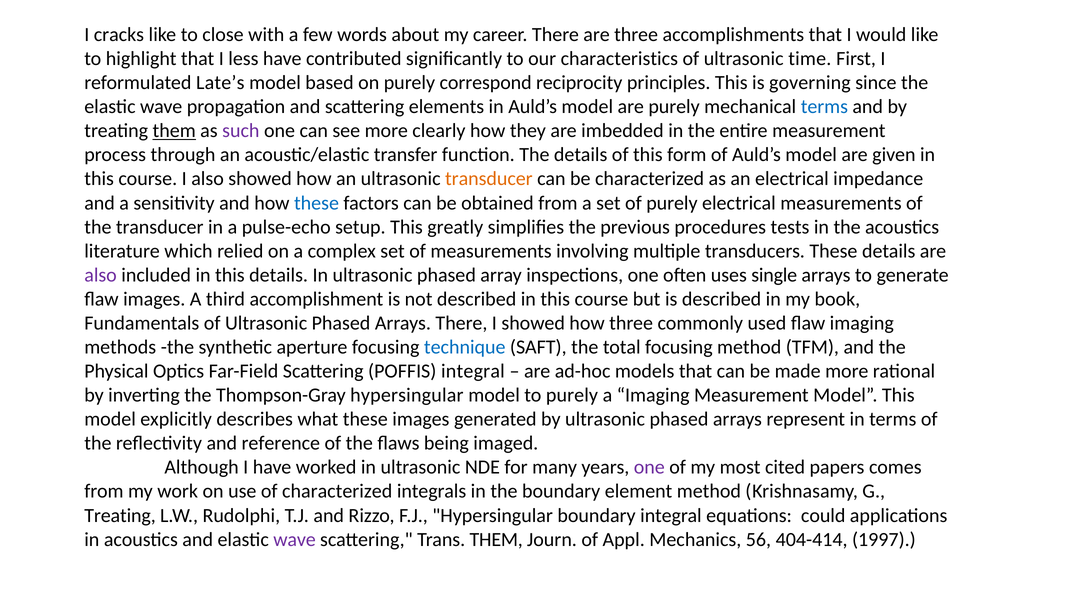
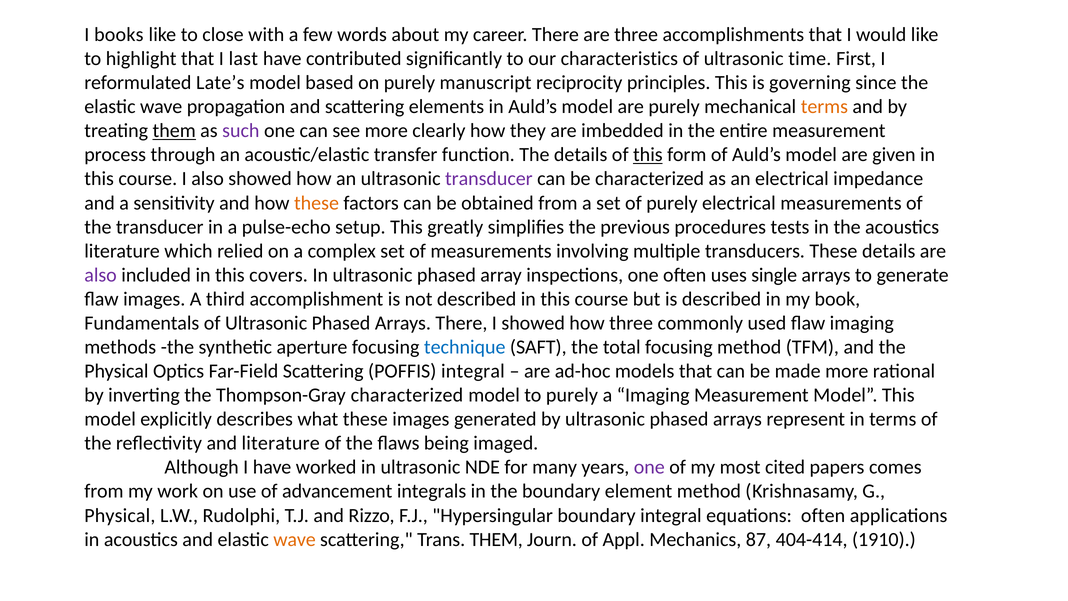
cracks: cracks -> books
less: less -> last
correspond: correspond -> manuscript
terms at (824, 107) colour: blue -> orange
this at (648, 155) underline: none -> present
transducer at (489, 179) colour: orange -> purple
these at (316, 203) colour: blue -> orange
this details: details -> covers
Thompson-Gray hypersingular: hypersingular -> characterized
and reference: reference -> literature
of characterized: characterized -> advancement
Treating at (120, 515): Treating -> Physical
equations could: could -> often
wave at (295, 539) colour: purple -> orange
56: 56 -> 87
1997: 1997 -> 1910
